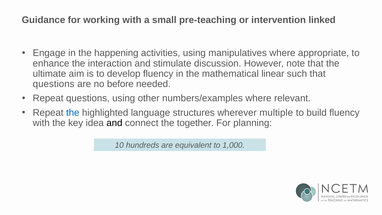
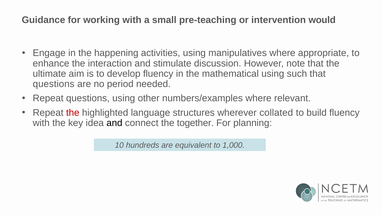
linked: linked -> would
mathematical linear: linear -> using
before: before -> period
the at (73, 113) colour: blue -> red
multiple: multiple -> collated
